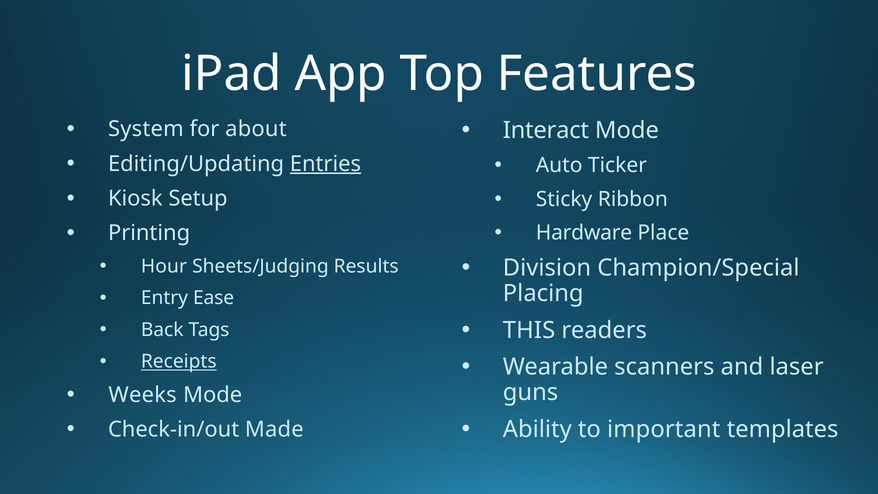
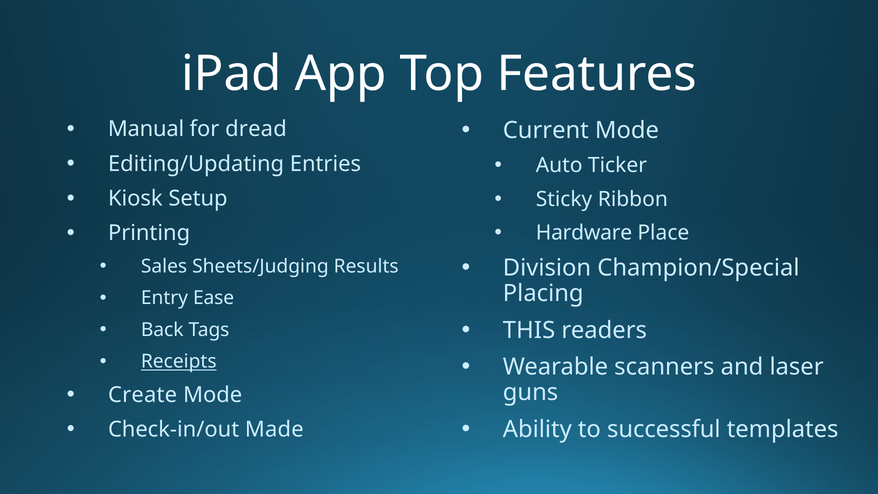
System: System -> Manual
about: about -> dread
Interact: Interact -> Current
Entries underline: present -> none
Hour: Hour -> Sales
Weeks: Weeks -> Create
important: important -> successful
